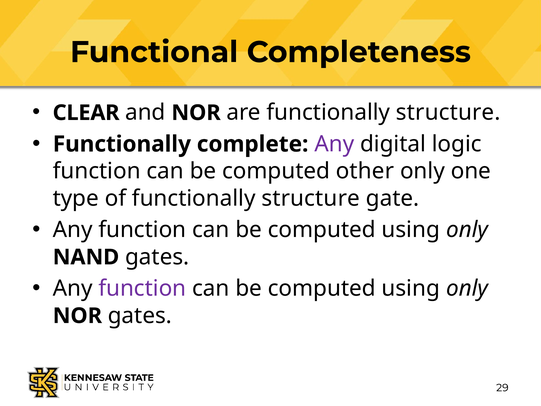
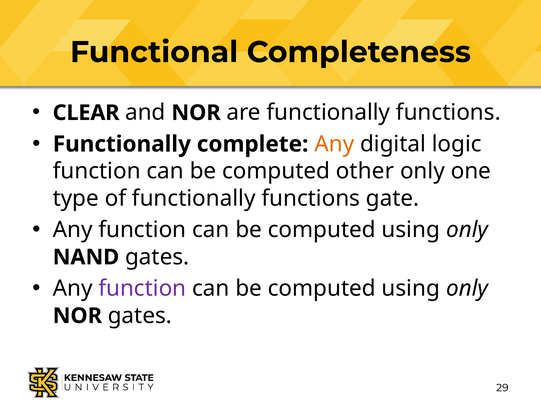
are functionally structure: structure -> functions
Any at (334, 144) colour: purple -> orange
of functionally structure: structure -> functions
